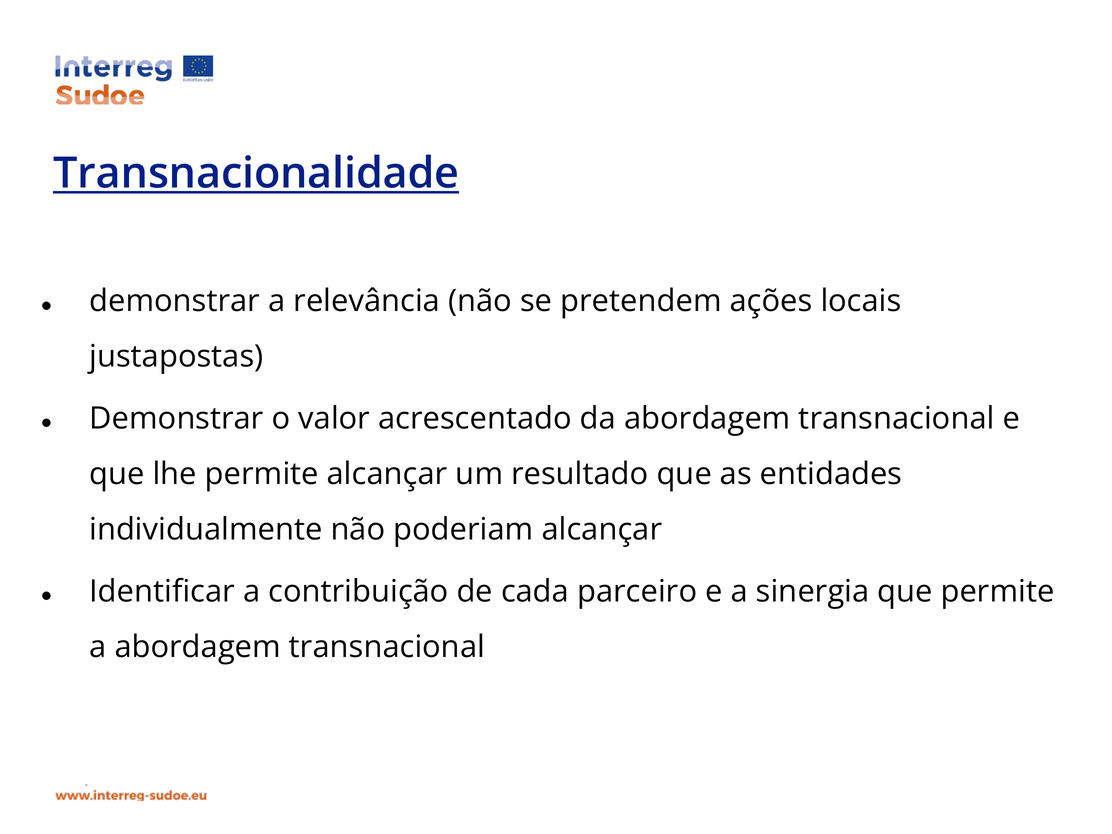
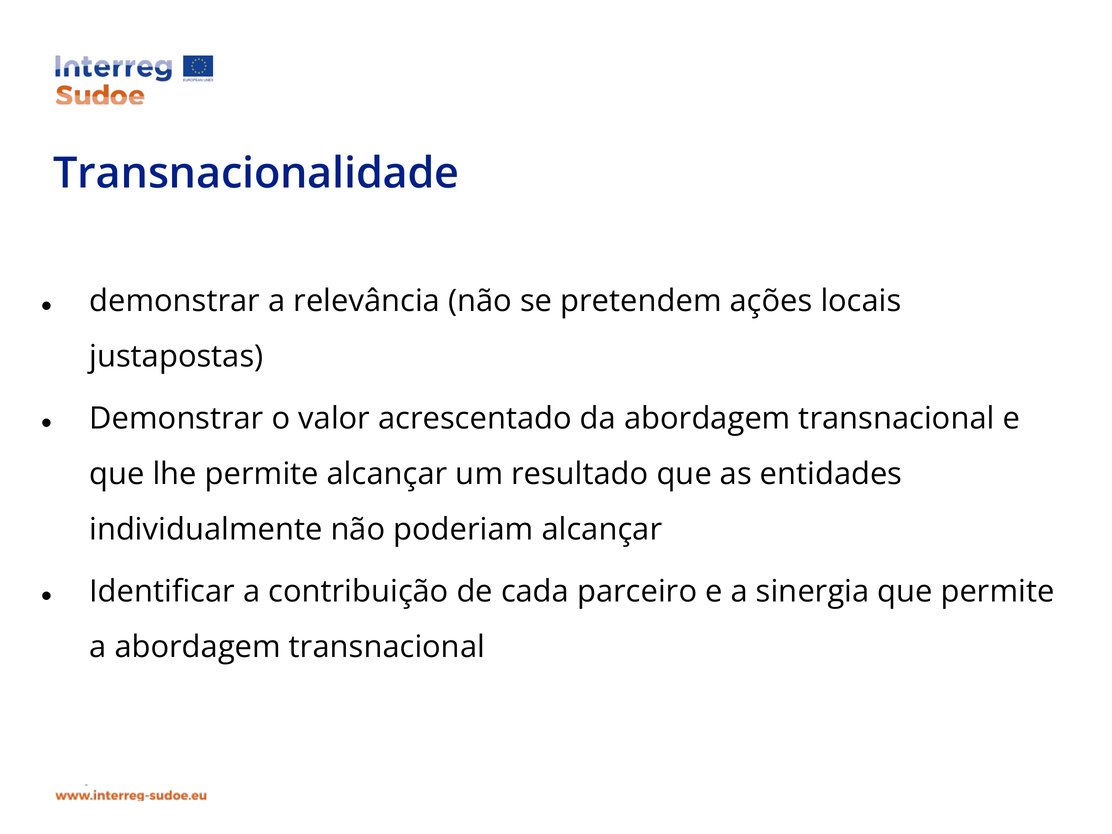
Transnacionalidade underline: present -> none
